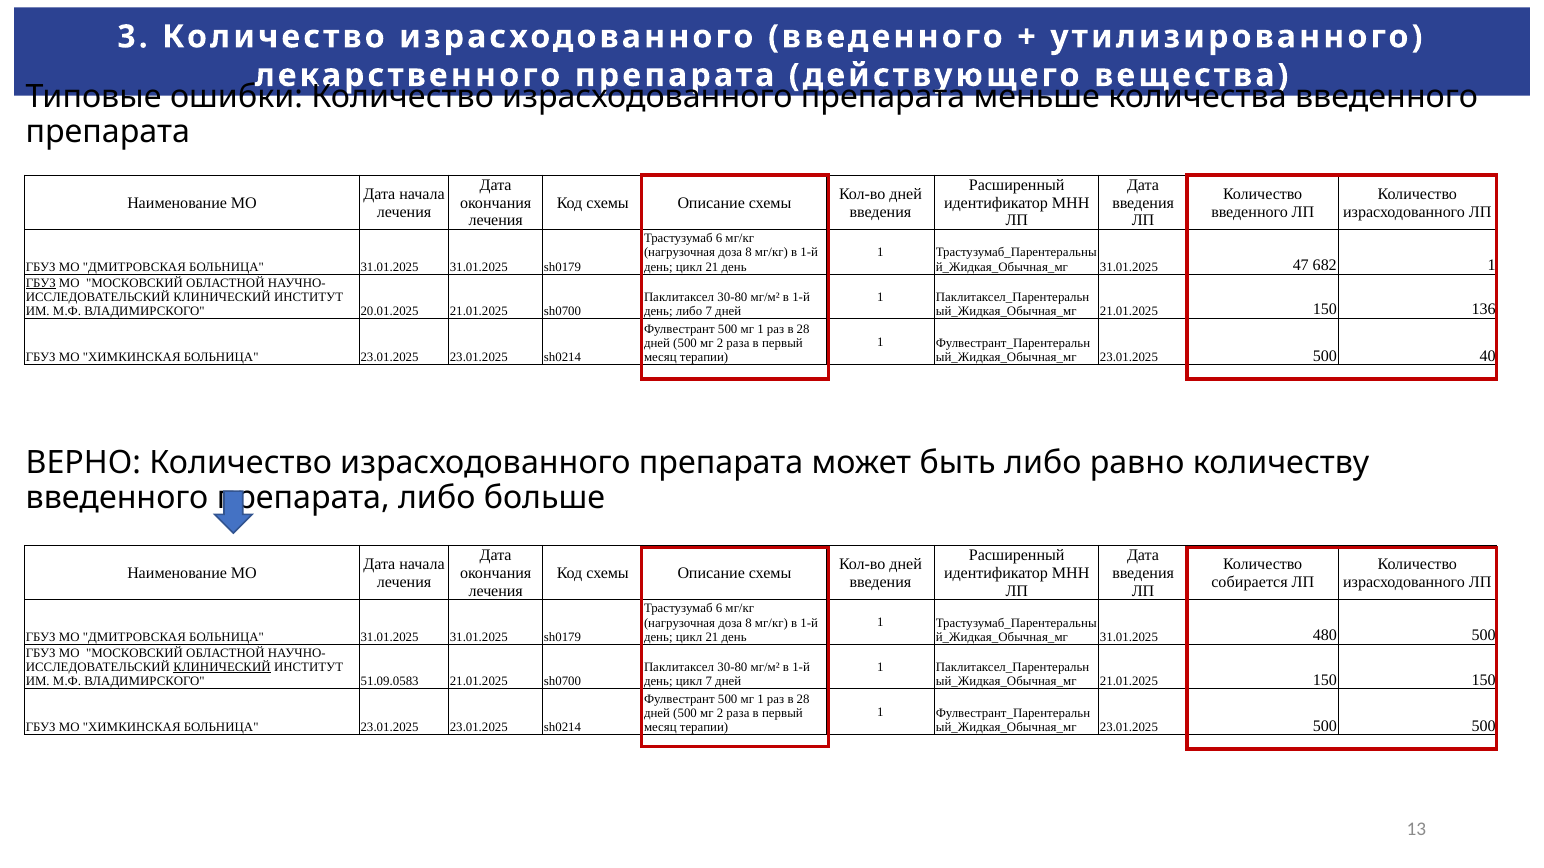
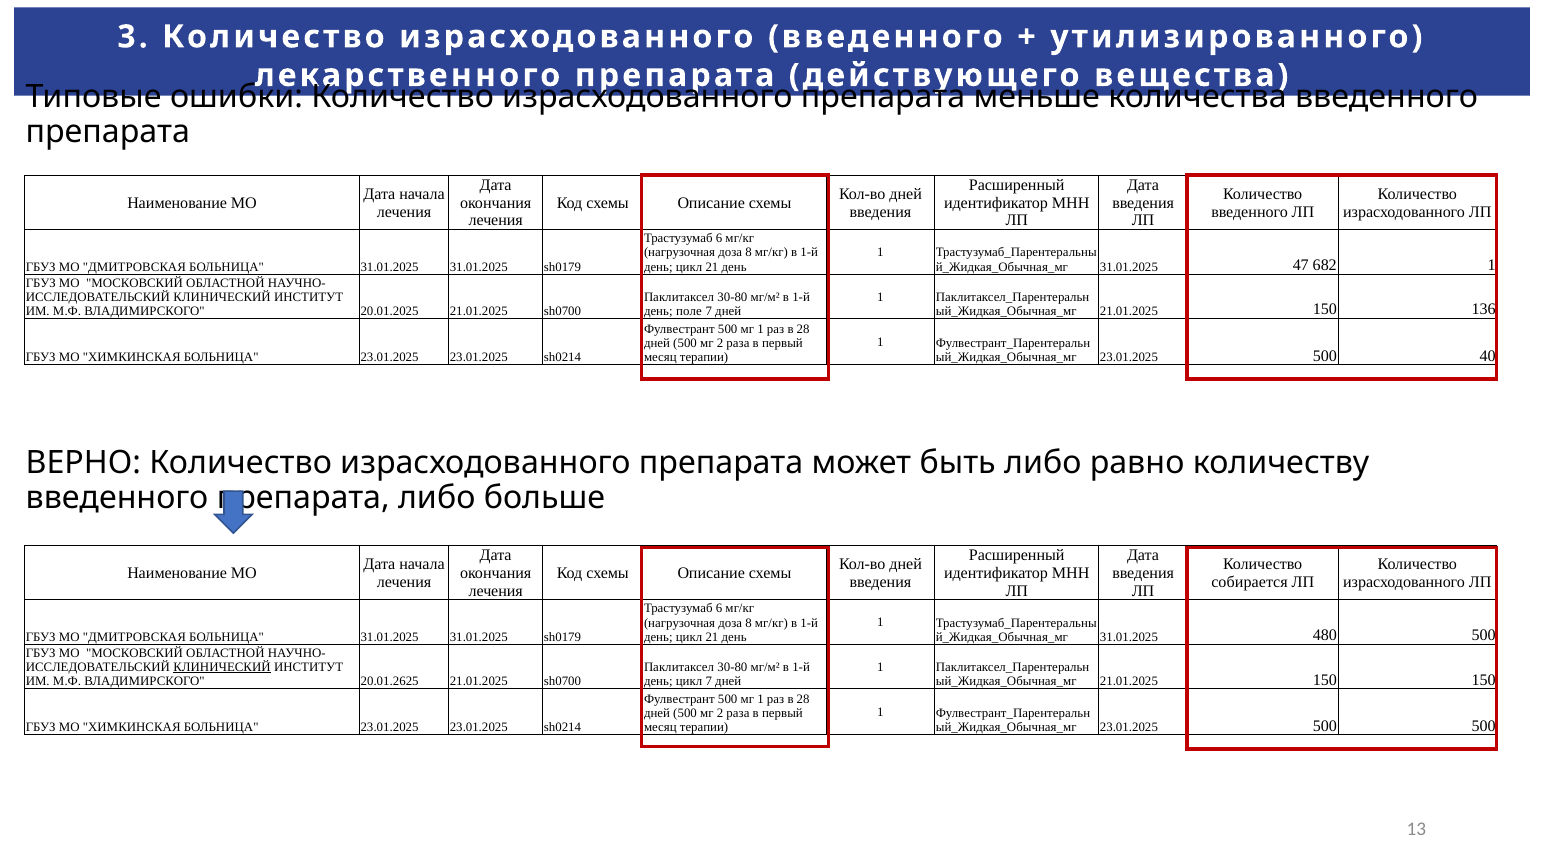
ГБУЗ at (41, 283) underline: present -> none
день либо: либо -> поле
51.09.0583: 51.09.0583 -> 20.01.2625
